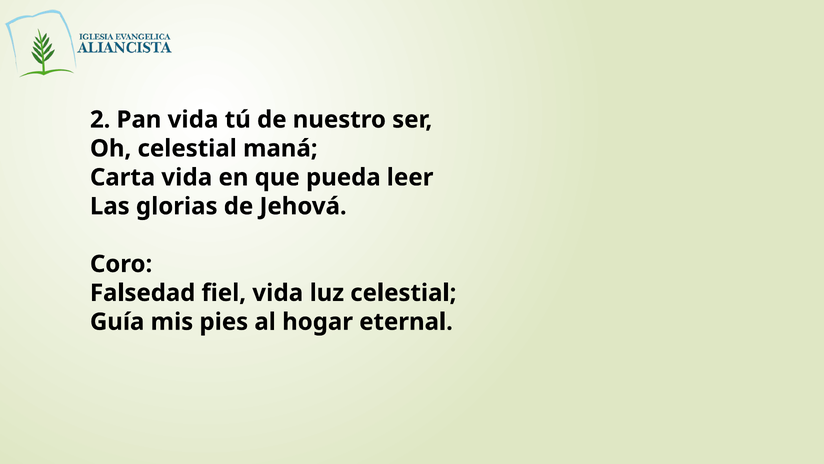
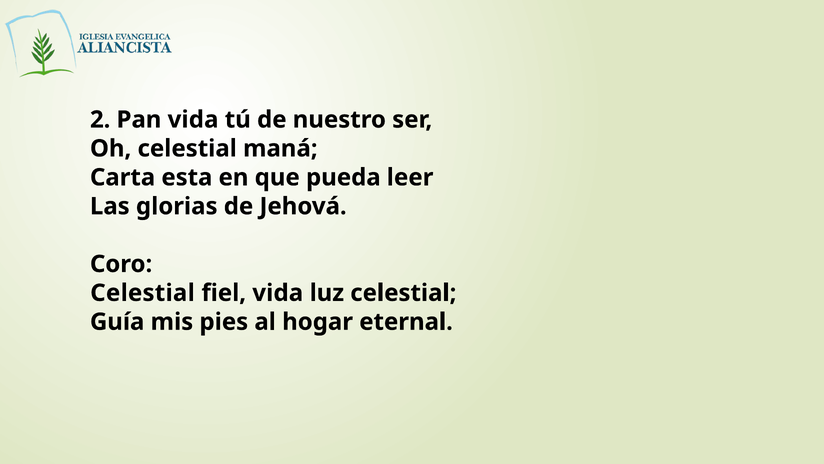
Carta vida: vida -> esta
Falsedad at (143, 293): Falsedad -> Celestial
